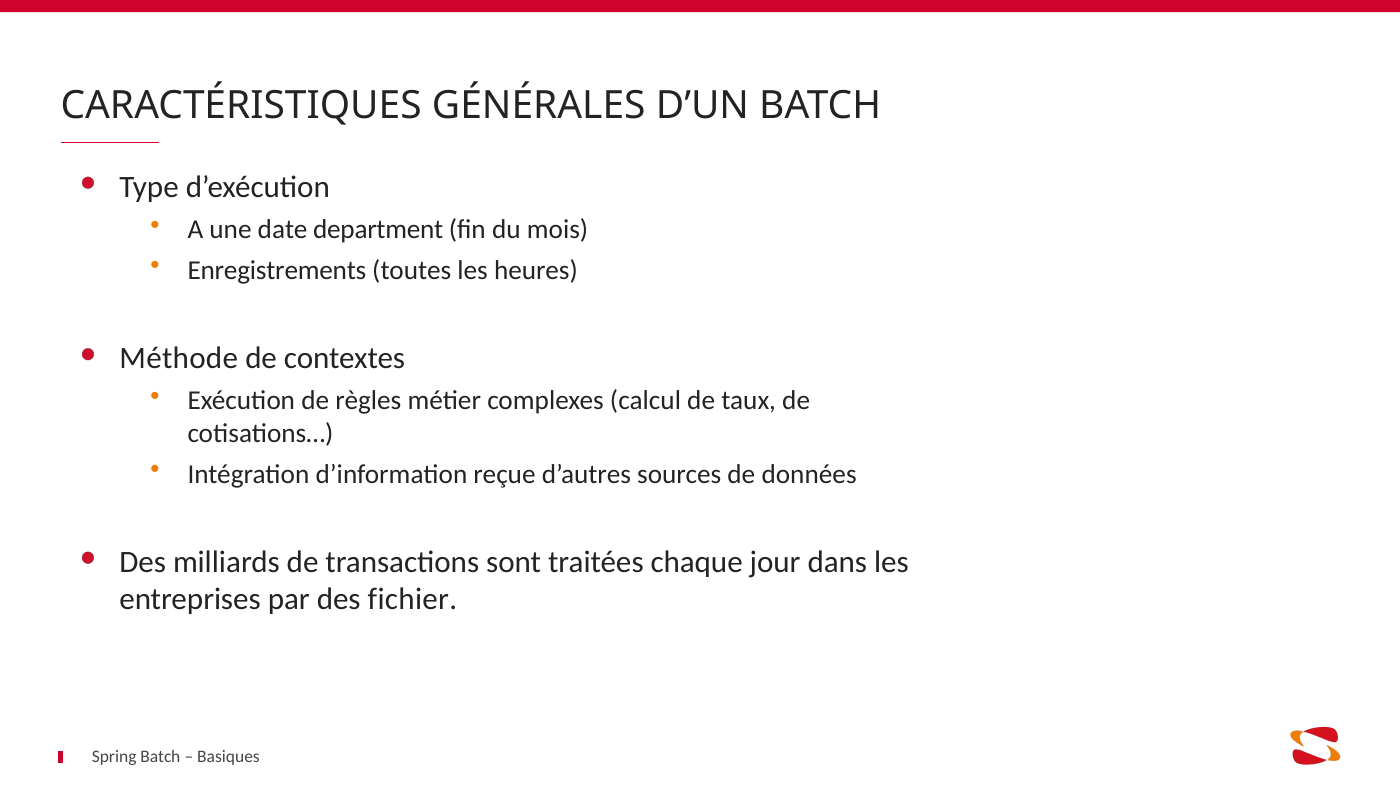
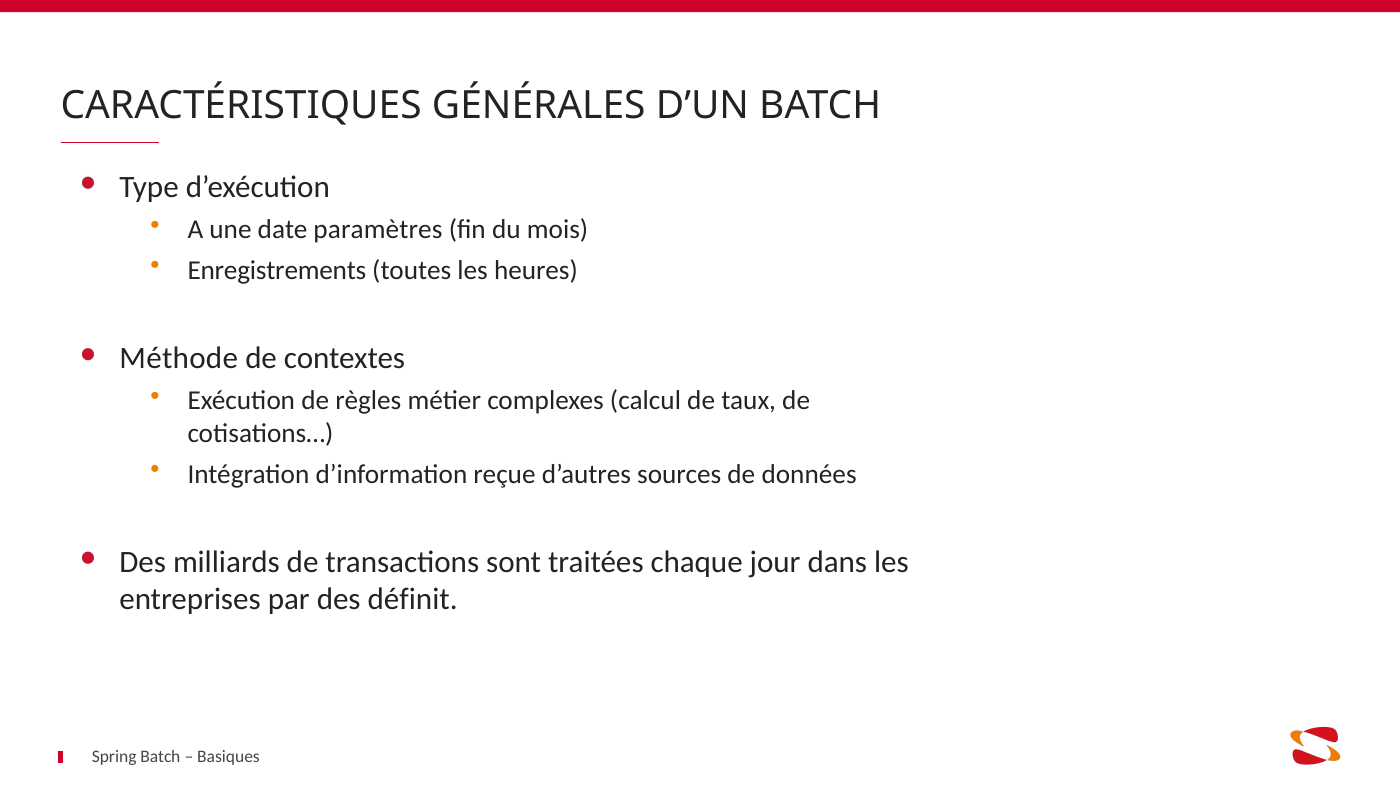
department: department -> paramètres
fichier: fichier -> définit
